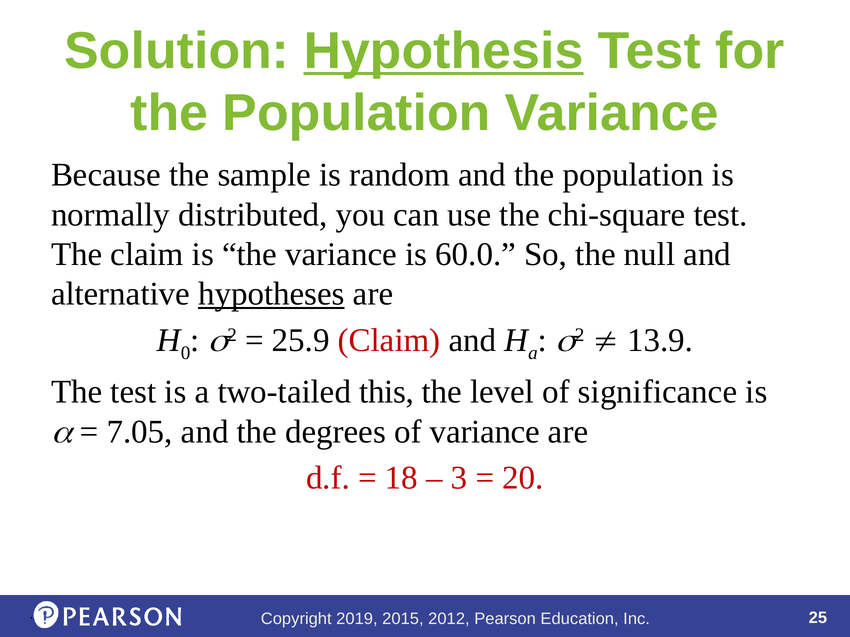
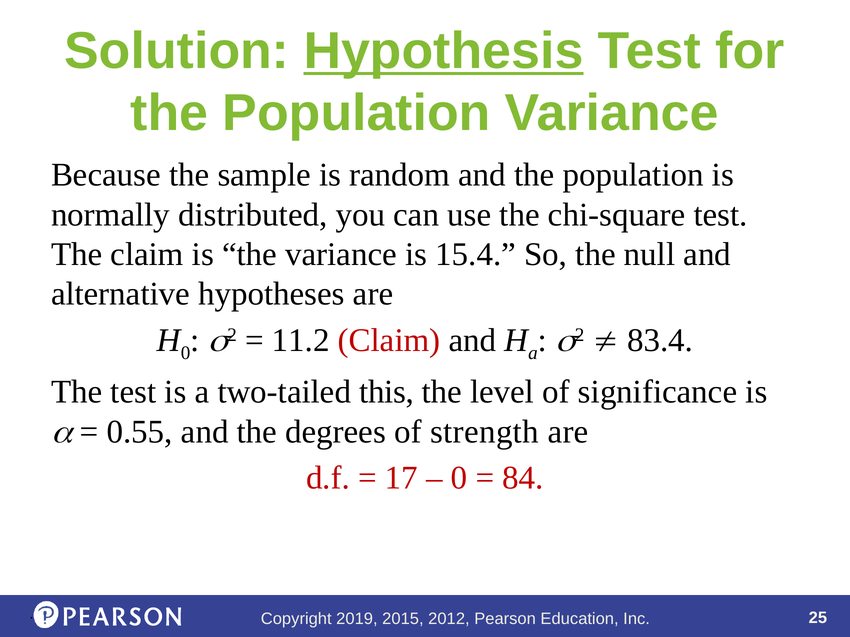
60.0: 60.0 -> 15.4
hypotheses underline: present -> none
25.9: 25.9 -> 11.2
13.9: 13.9 -> 83.4
7.05: 7.05 -> 0.55
of variance: variance -> strength
18: 18 -> 17
3 at (459, 478): 3 -> 0
20: 20 -> 84
